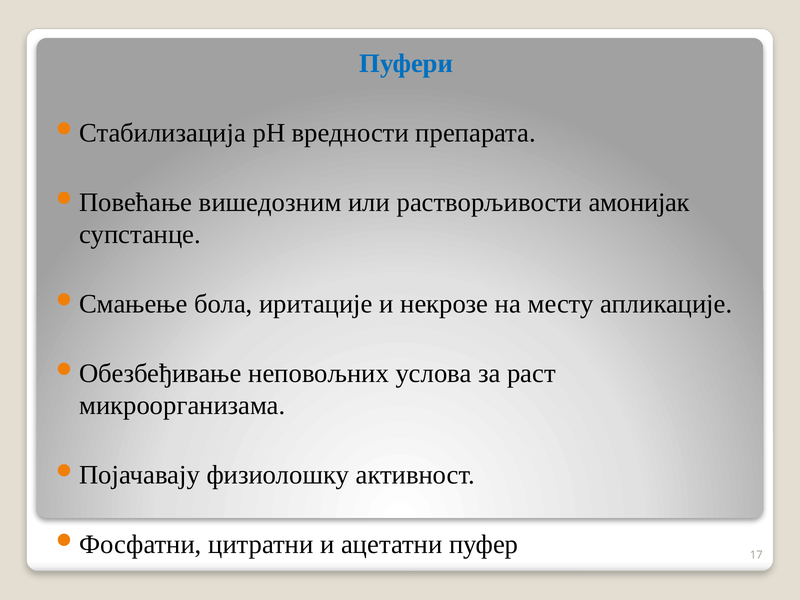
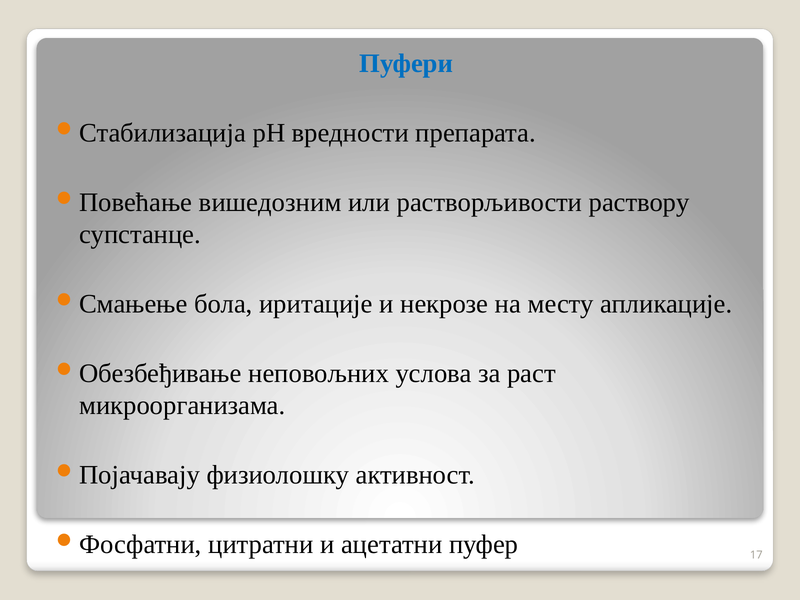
амонијак: амонијак -> раствору
